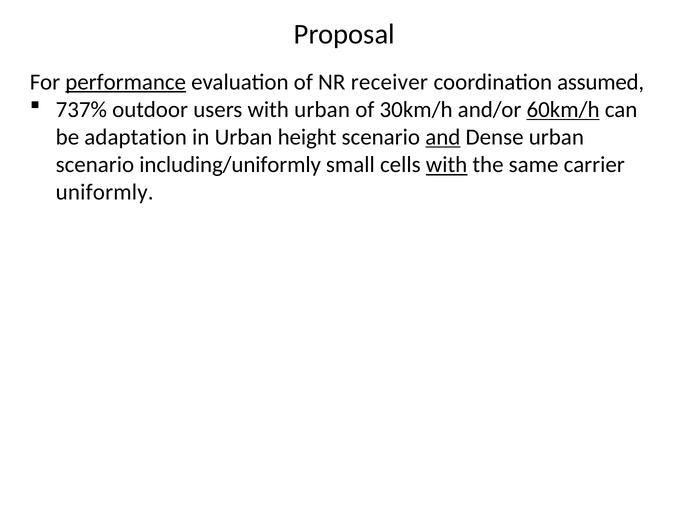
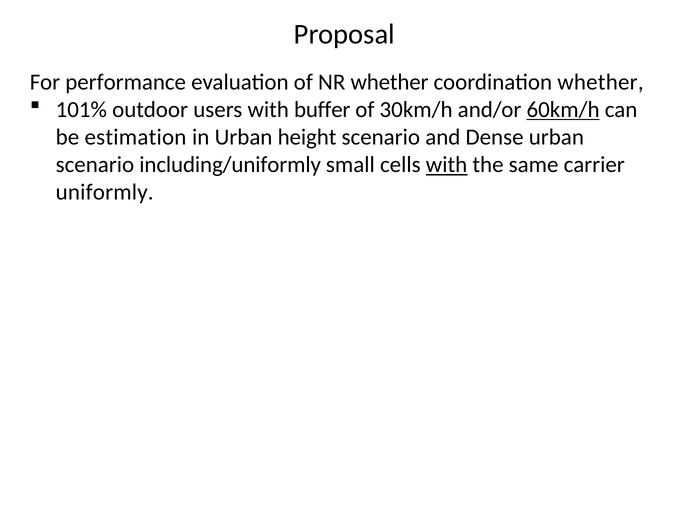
performance underline: present -> none
NR receiver: receiver -> whether
coordination assumed: assumed -> whether
737%: 737% -> 101%
with urban: urban -> buffer
adaptation: adaptation -> estimation
and underline: present -> none
